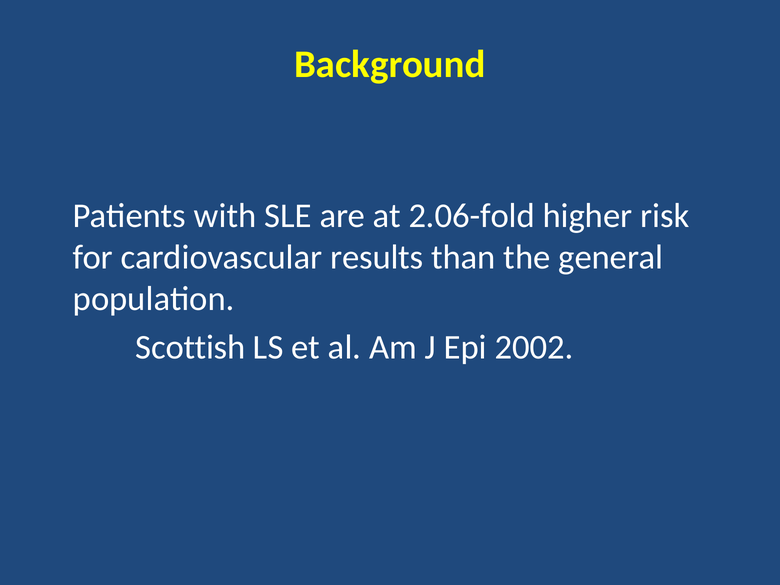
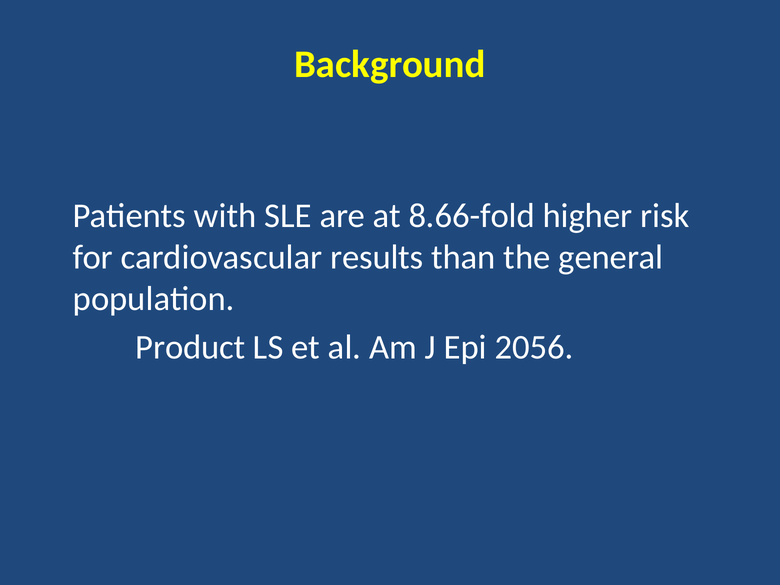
2.06-fold: 2.06-fold -> 8.66-fold
Scottish: Scottish -> Product
2002: 2002 -> 2056
